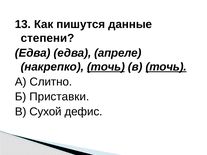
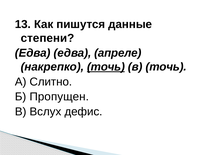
точь at (166, 67) underline: present -> none
Приставки: Приставки -> Пропущен
Сухой: Сухой -> Вслух
